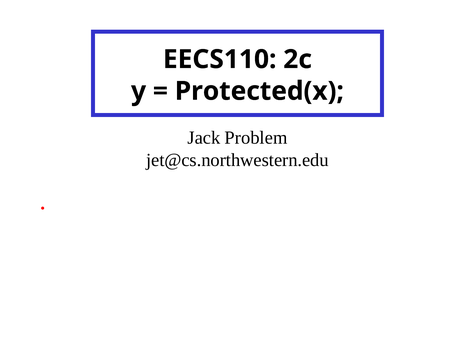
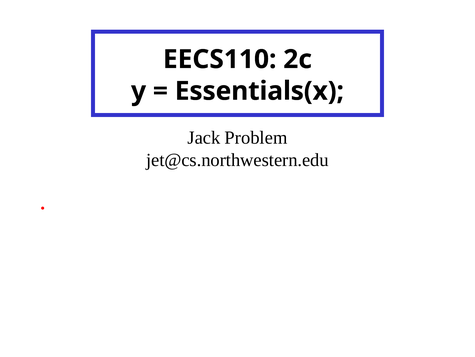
Protected(x: Protected(x -> Essentials(x
